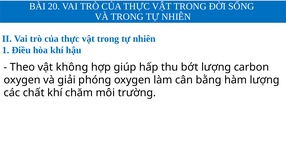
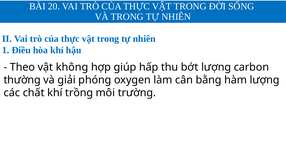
oxygen at (22, 80): oxygen -> thường
chăm: chăm -> trồng
